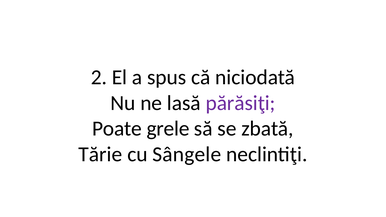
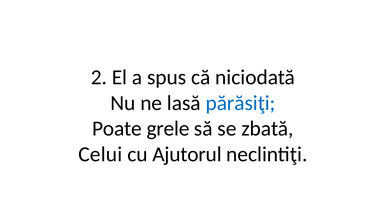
părăsiţi colour: purple -> blue
Tărie: Tărie -> Celui
Sângele: Sângele -> Ajutorul
